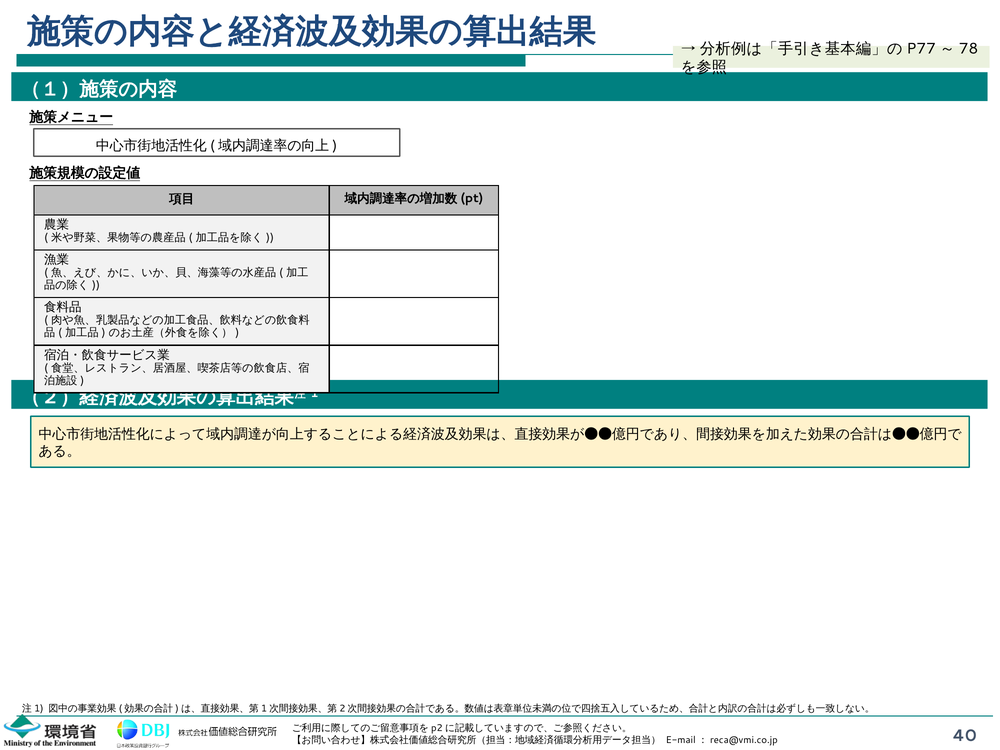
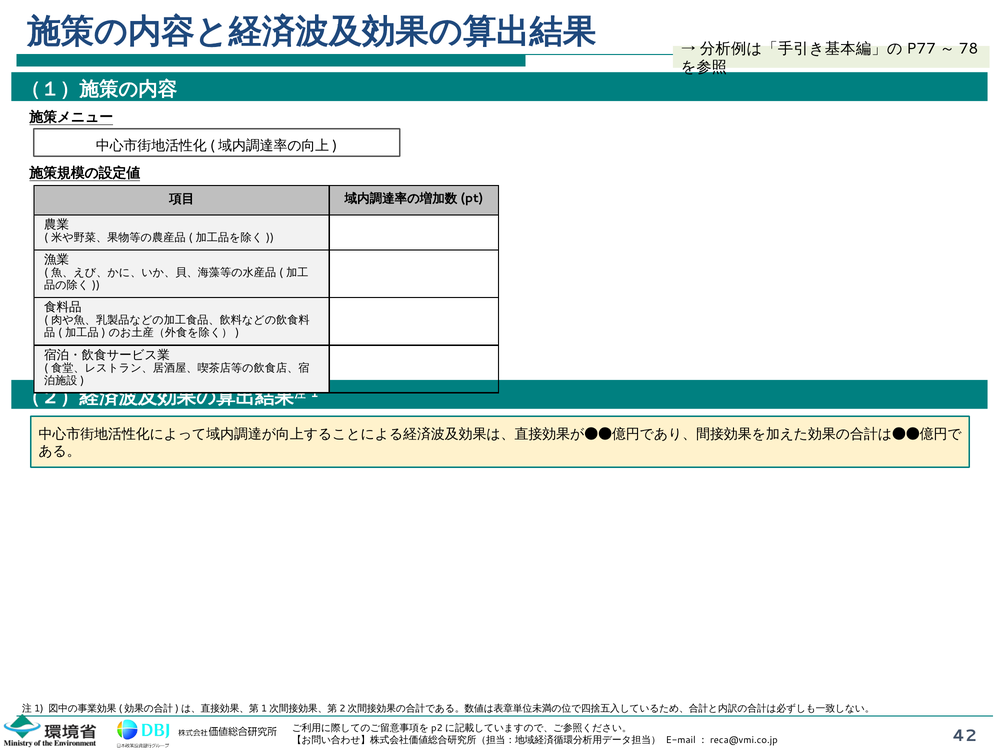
40: 40 -> 42
